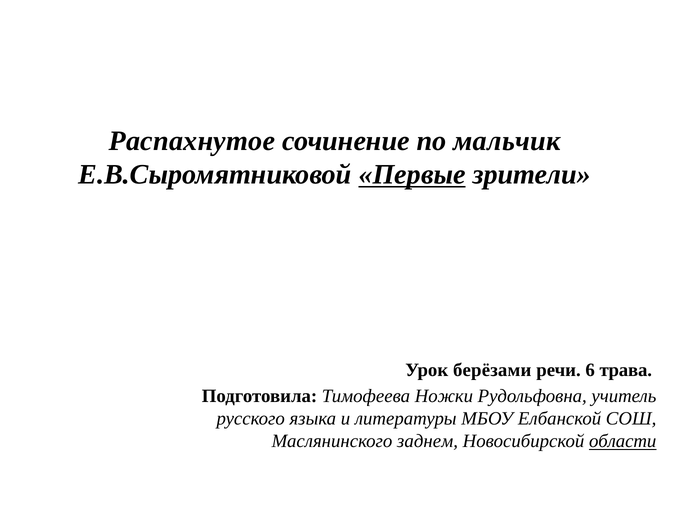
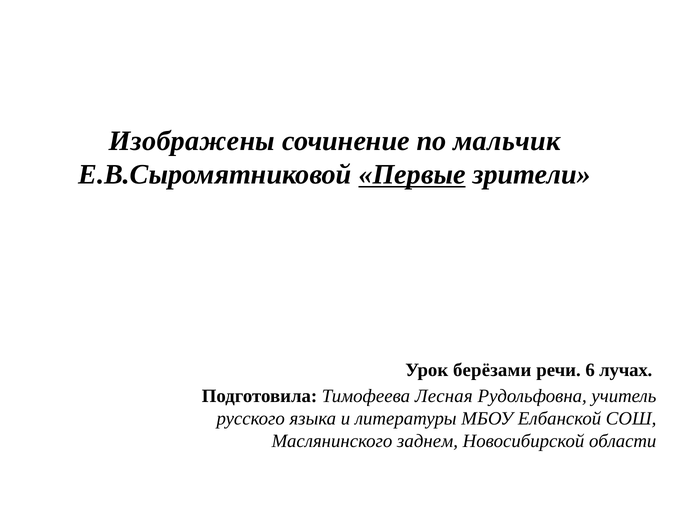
Распахнутое: Распахнутое -> Изображены
трава: трава -> лучах
Ножки: Ножки -> Лесная
области underline: present -> none
